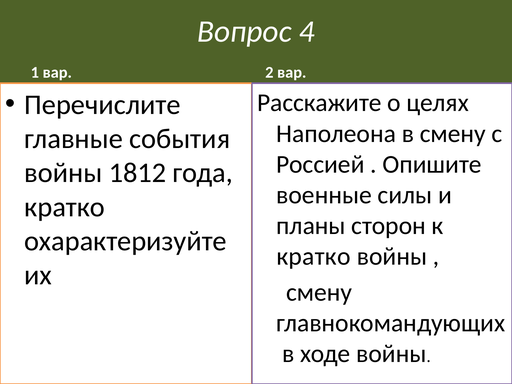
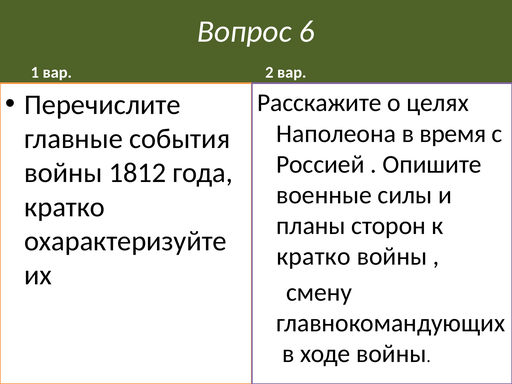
4: 4 -> 6
в смену: смену -> время
